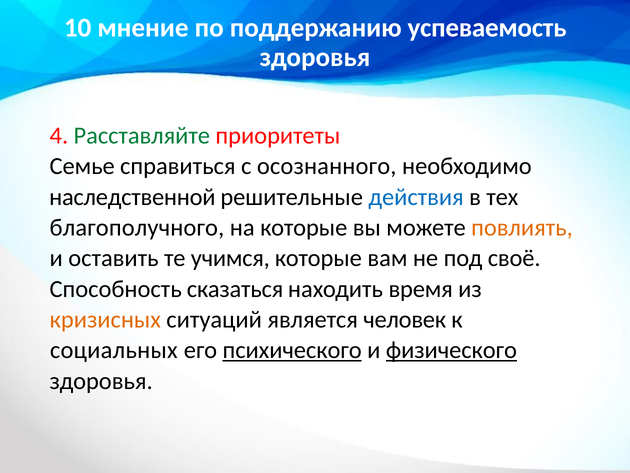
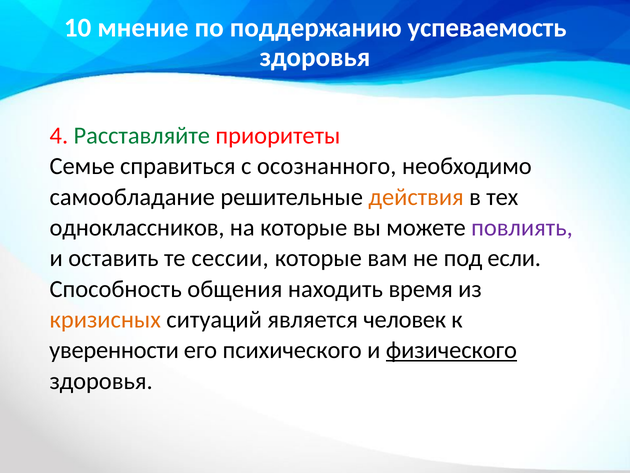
наследственной: наследственной -> самообладание
действия colour: blue -> orange
благополучного: благополучного -> одноклассников
повлиять colour: orange -> purple
учимся: учимся -> сессии
своё: своё -> если
сказаться: сказаться -> общения
социальных: социальных -> уверенности
психического underline: present -> none
